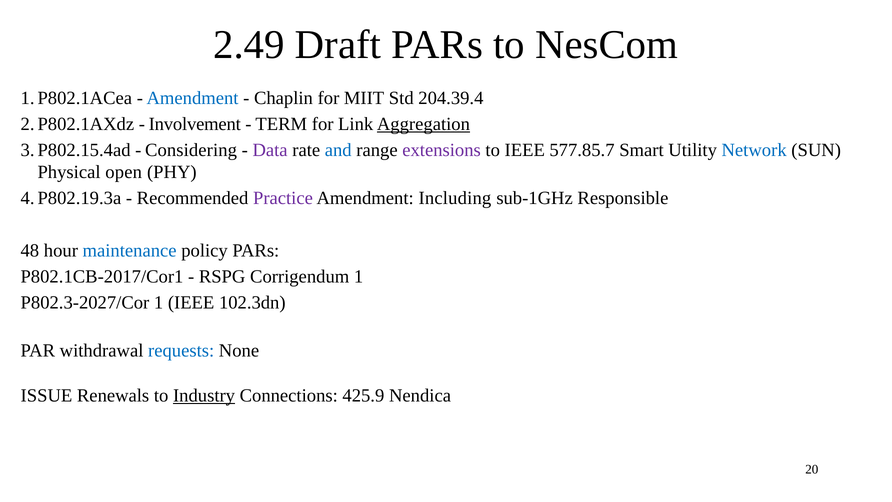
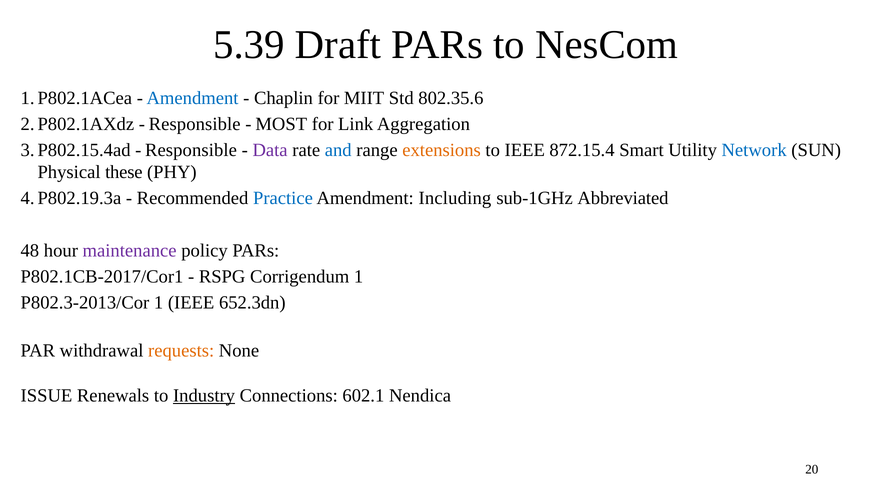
2.49: 2.49 -> 5.39
204.39.4: 204.39.4 -> 802.35.6
Involvement at (195, 124): Involvement -> Responsible
TERM: TERM -> MOST
Aggregation underline: present -> none
Considering at (191, 150): Considering -> Responsible
extensions colour: purple -> orange
577.85.7: 577.85.7 -> 872.15.4
open: open -> these
Practice colour: purple -> blue
Responsible: Responsible -> Abbreviated
maintenance colour: blue -> purple
P802.3-2027/Cor: P802.3-2027/Cor -> P802.3-2013/Cor
102.3dn: 102.3dn -> 652.3dn
requests colour: blue -> orange
425.9: 425.9 -> 602.1
